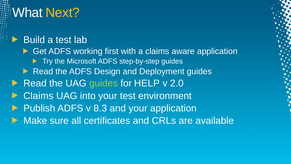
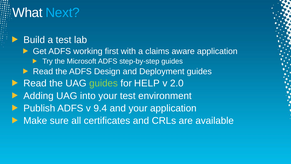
Next colour: yellow -> light blue
Claims at (38, 96): Claims -> Adding
8.3: 8.3 -> 9.4
